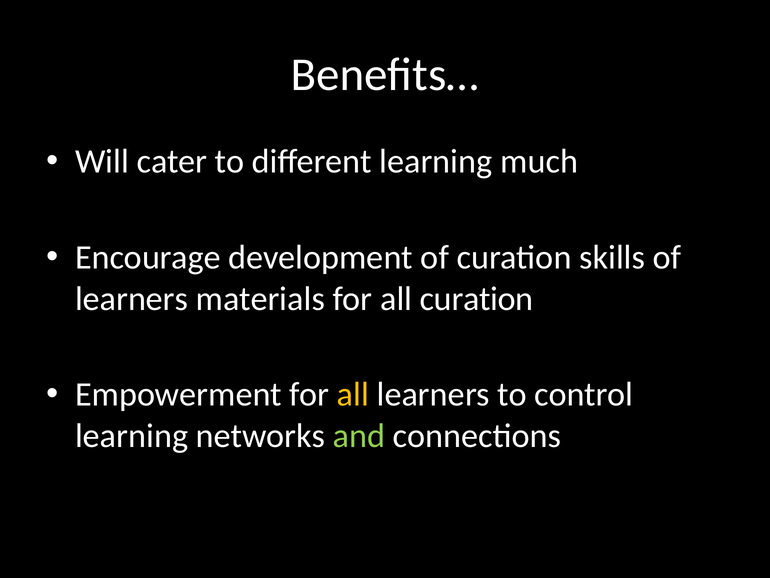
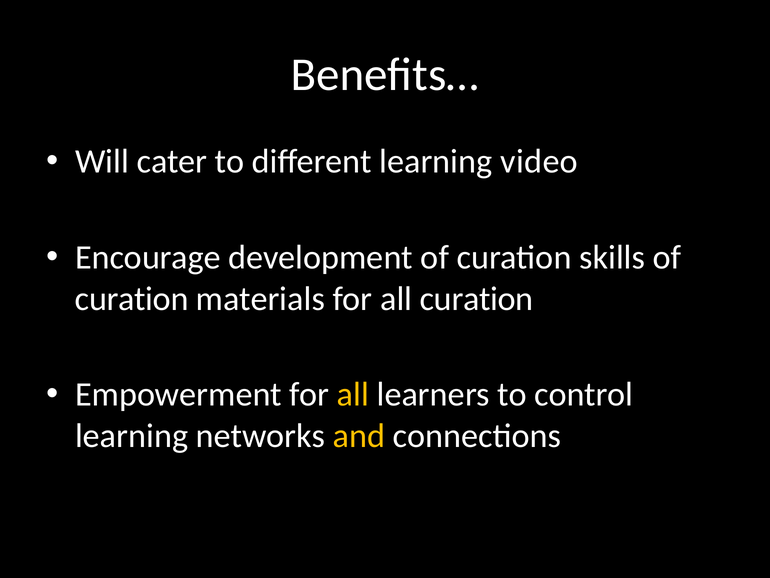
much: much -> video
learners at (132, 298): learners -> curation
and colour: light green -> yellow
